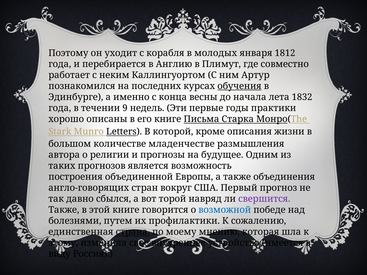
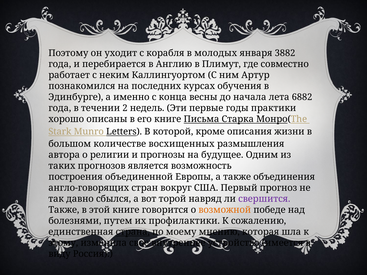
1812: 1812 -> 3882
обучения underline: present -> none
1832: 1832 -> 6882
9: 9 -> 2
младенчестве: младенчестве -> восхищенных
возможной colour: blue -> orange
